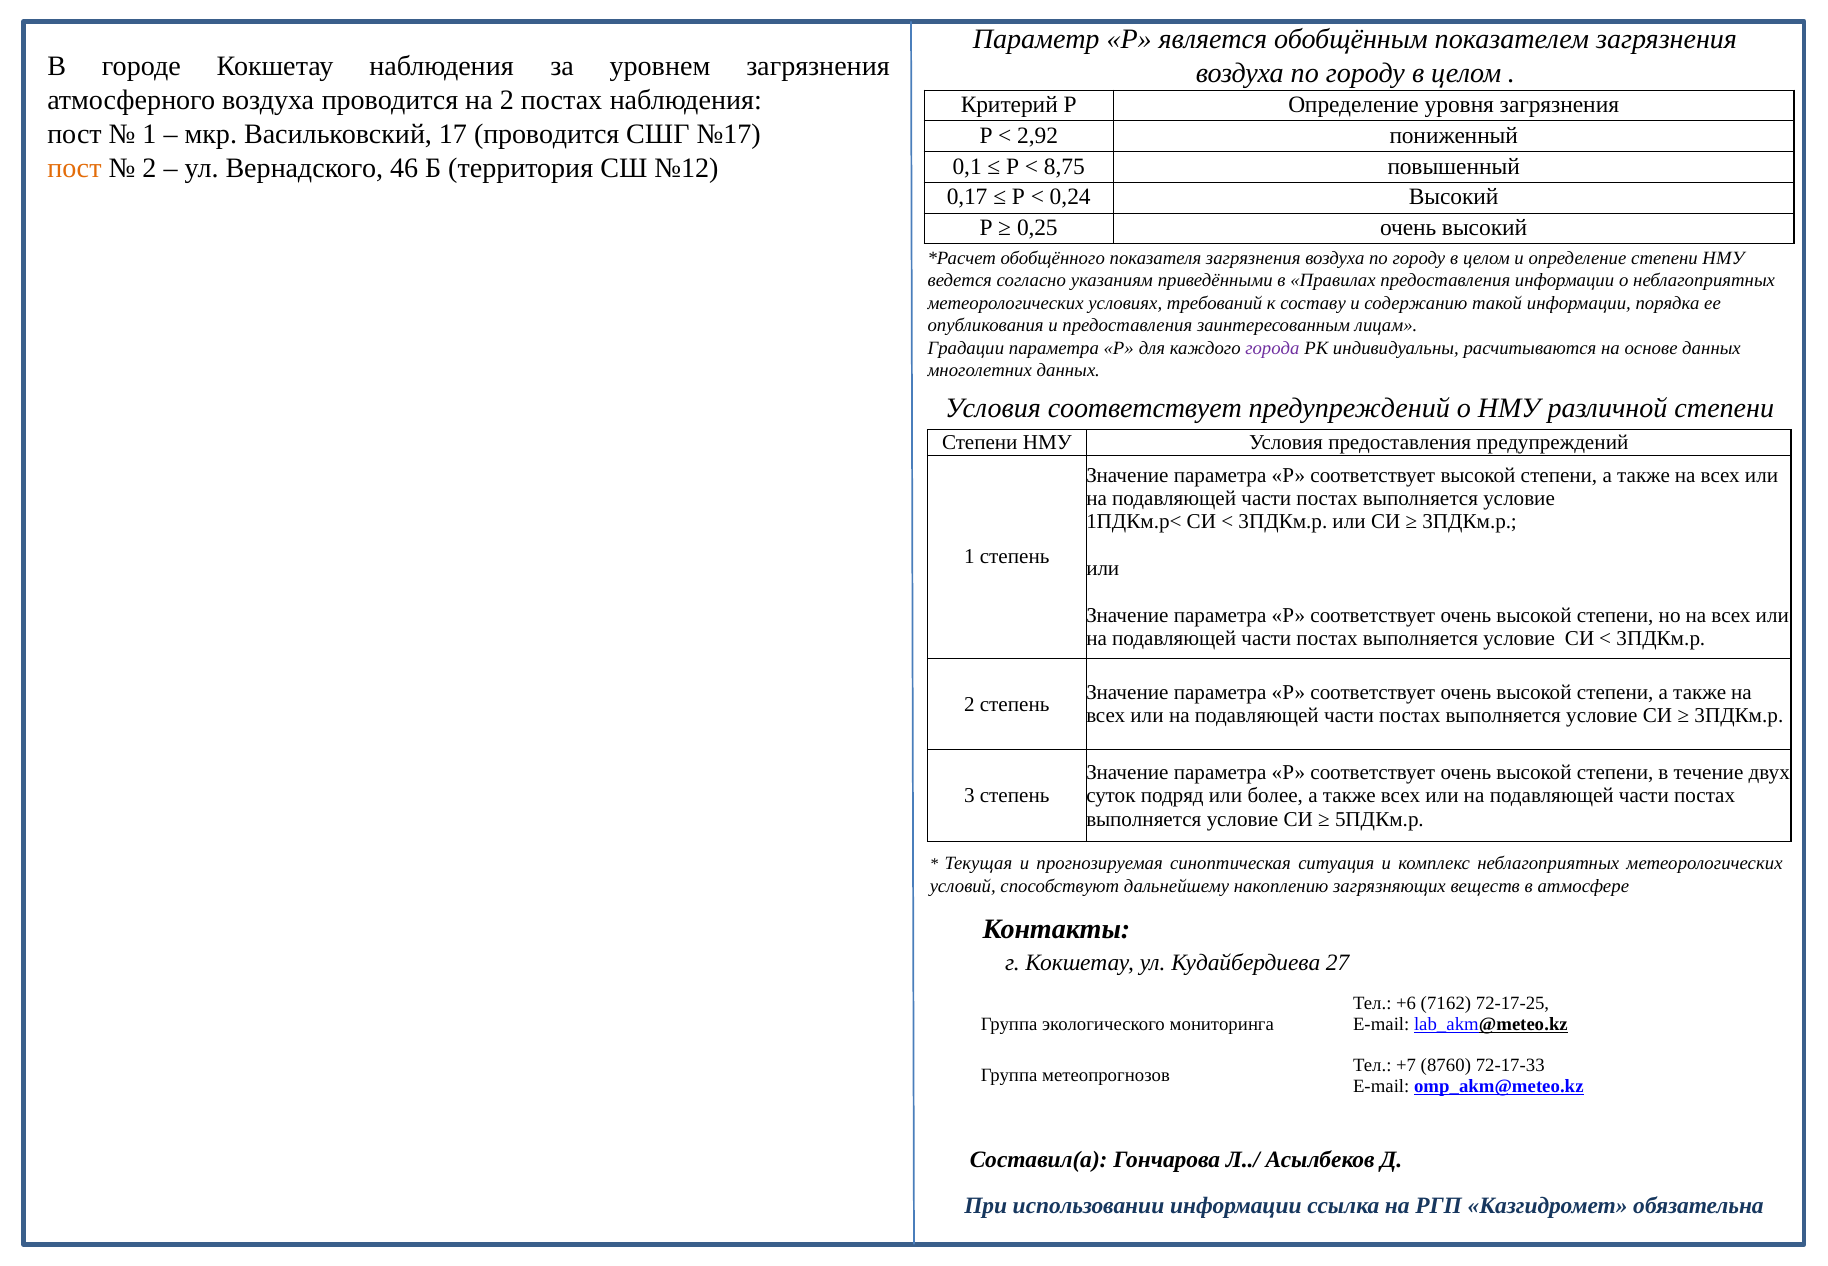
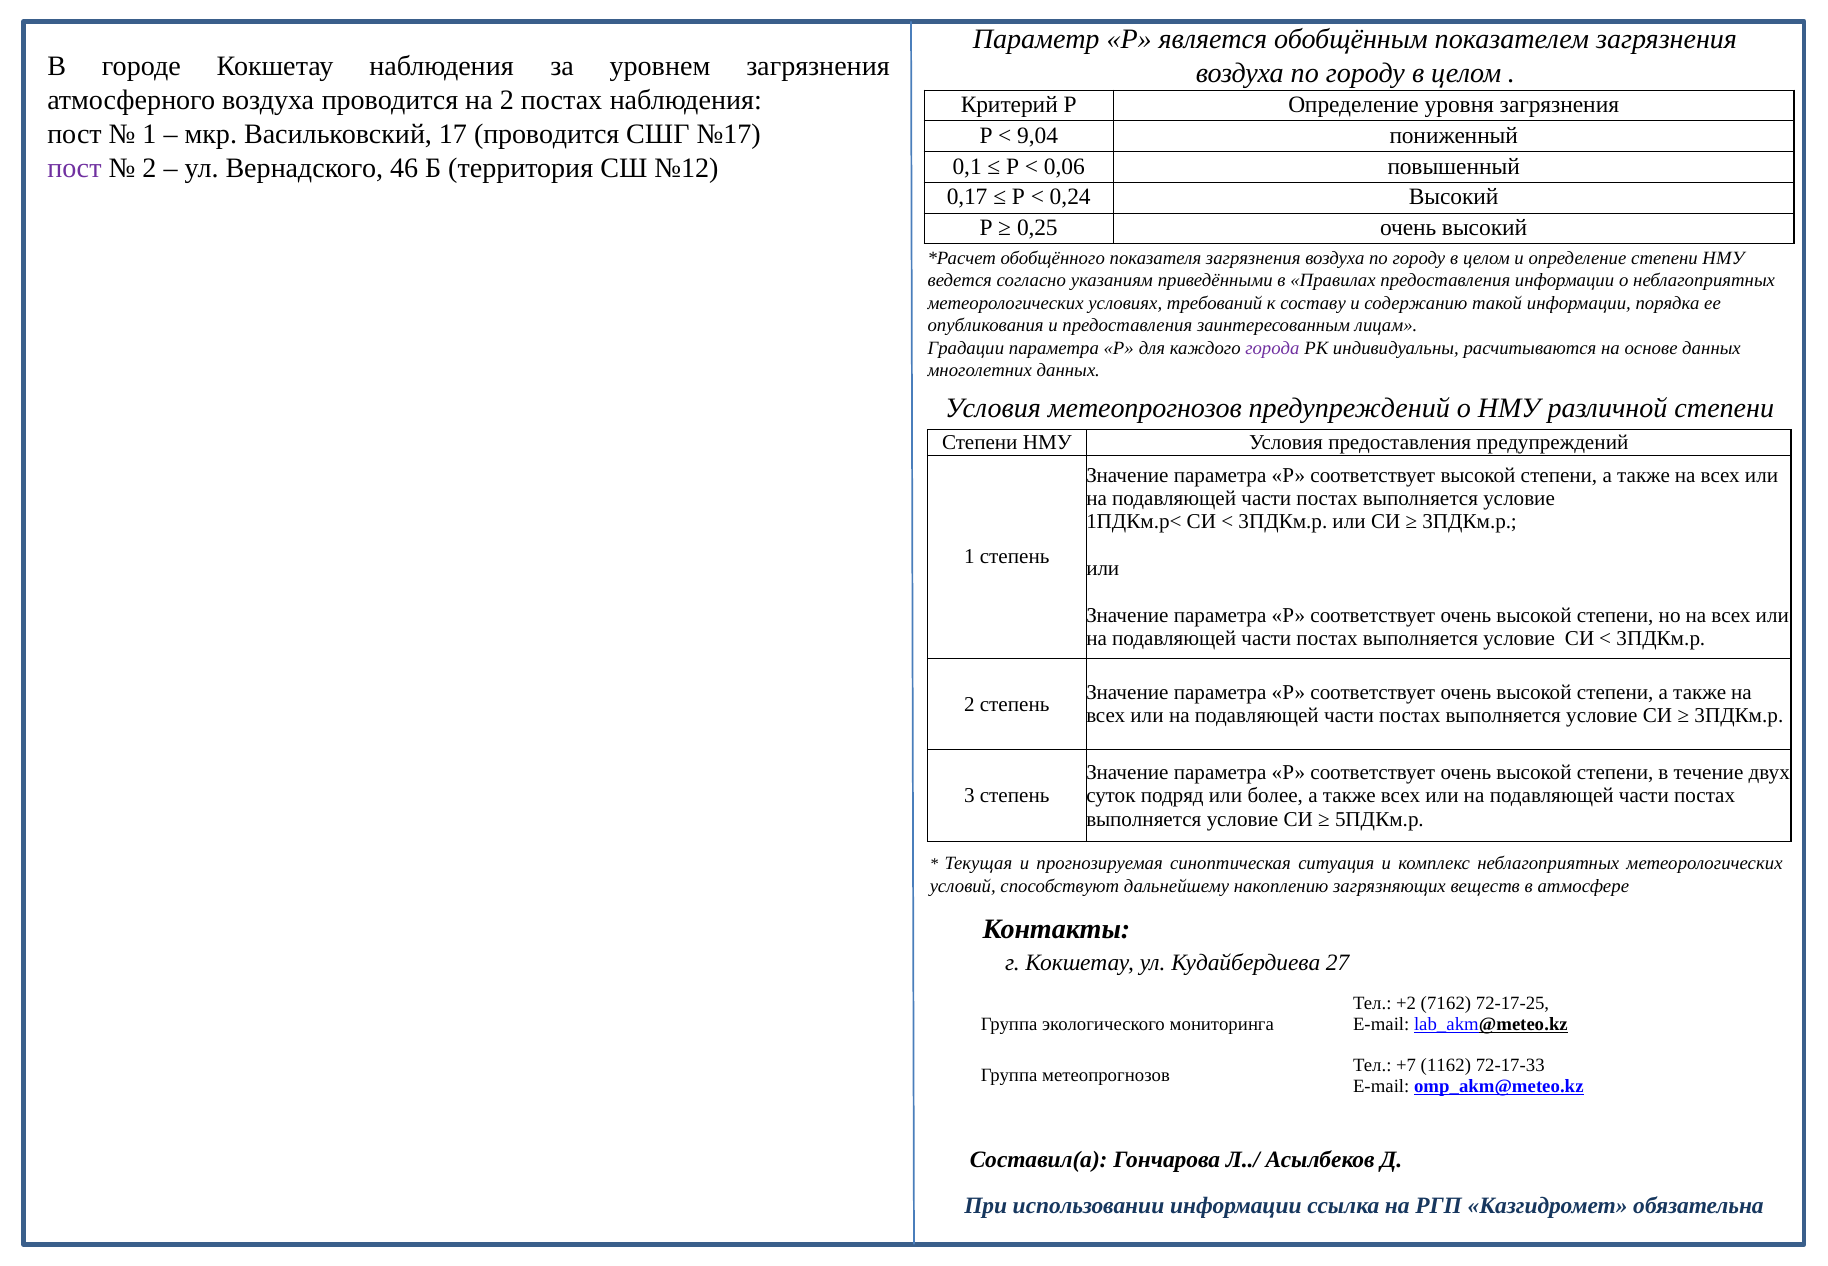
2,92: 2,92 -> 9,04
пост at (74, 168) colour: orange -> purple
8,75: 8,75 -> 0,06
Условия соответствует: соответствует -> метеопрогнозов
+6: +6 -> +2
8760: 8760 -> 1162
